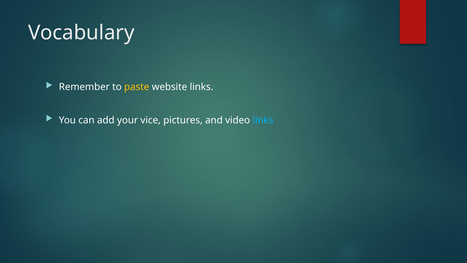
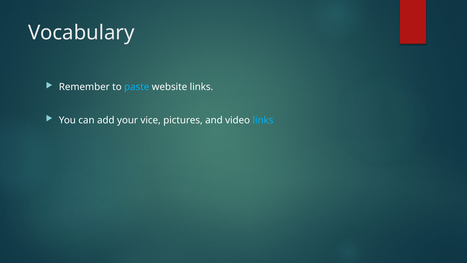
paste colour: yellow -> light blue
